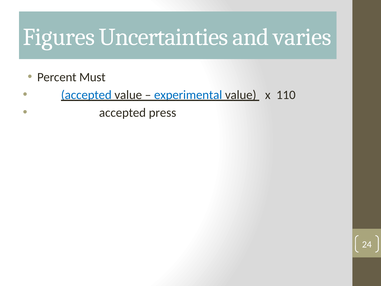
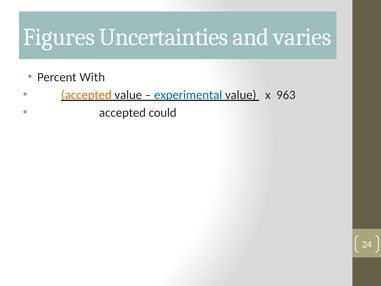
Must: Must -> With
accepted at (86, 95) colour: blue -> orange
110: 110 -> 963
press: press -> could
